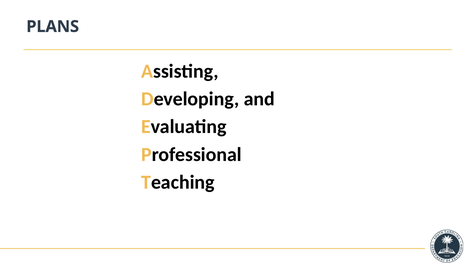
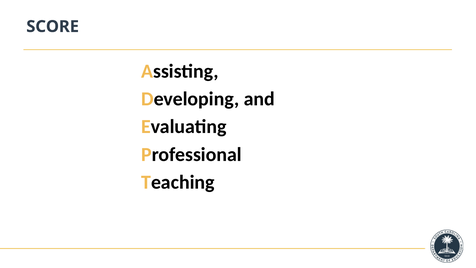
PLANS: PLANS -> SCORE
